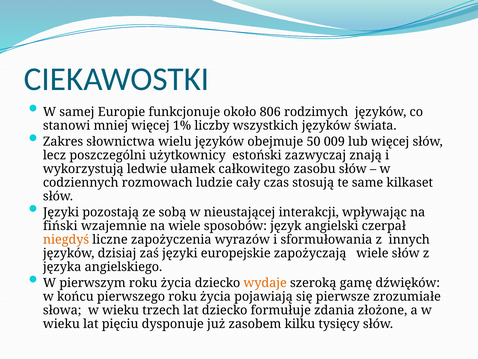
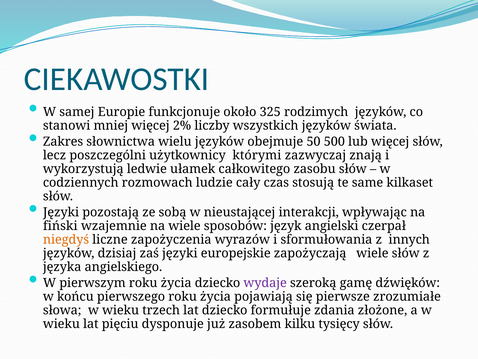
806: 806 -> 325
1%: 1% -> 2%
009: 009 -> 500
estoński: estoński -> którymi
wydaje colour: orange -> purple
